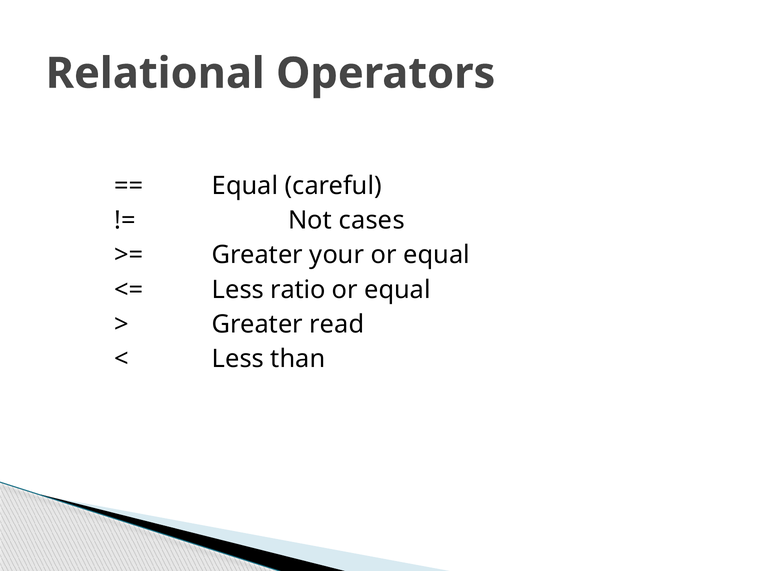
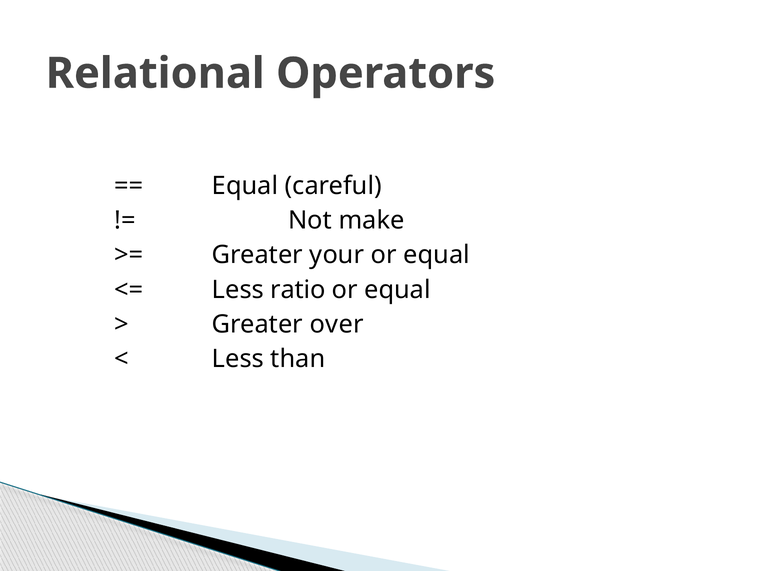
cases: cases -> make
read: read -> over
